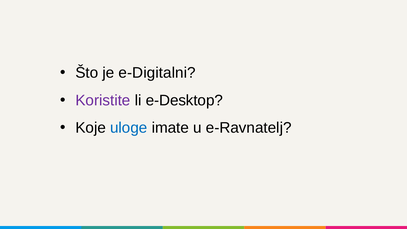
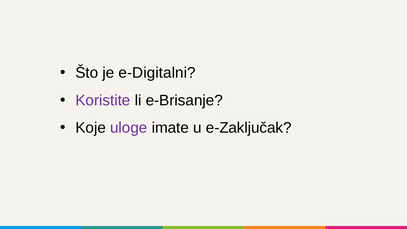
e-Desktop: e-Desktop -> e-Brisanje
uloge colour: blue -> purple
e-Ravnatelj: e-Ravnatelj -> e-Zaključak
